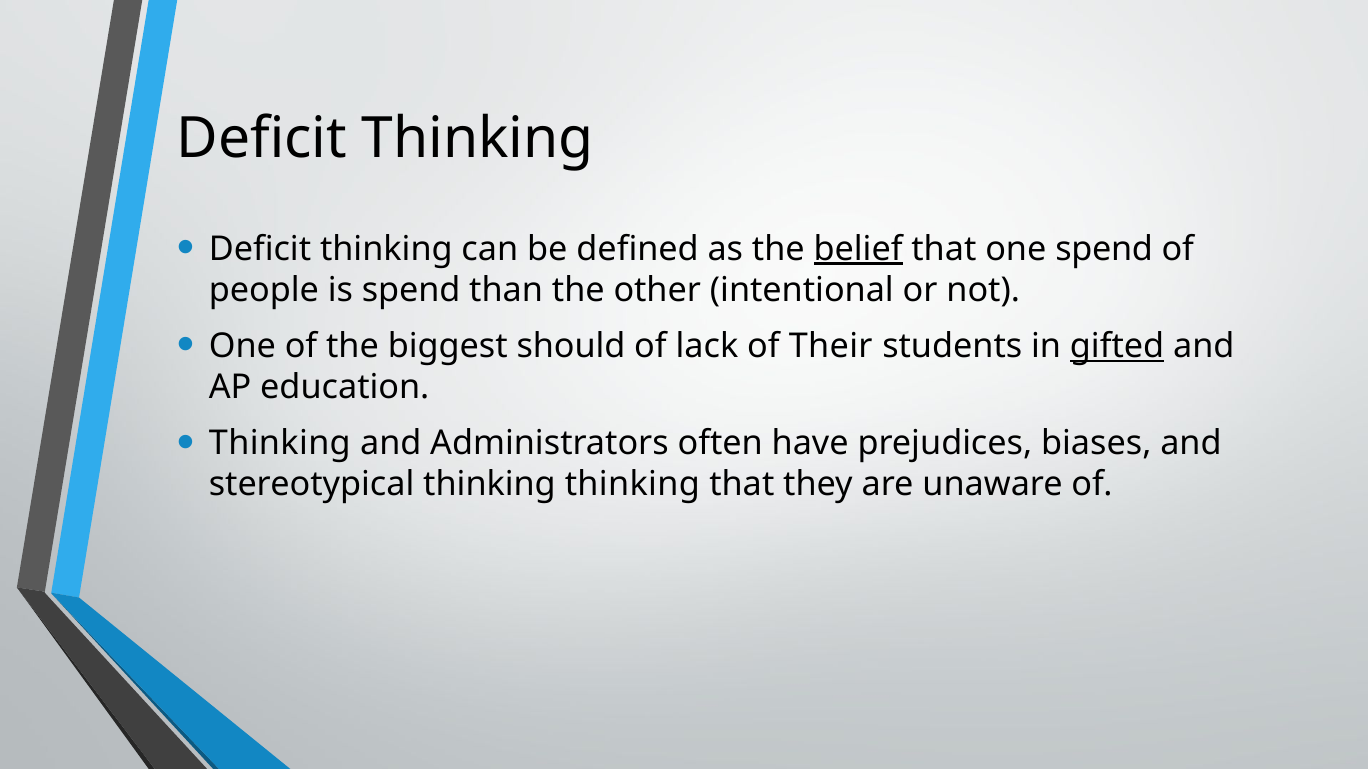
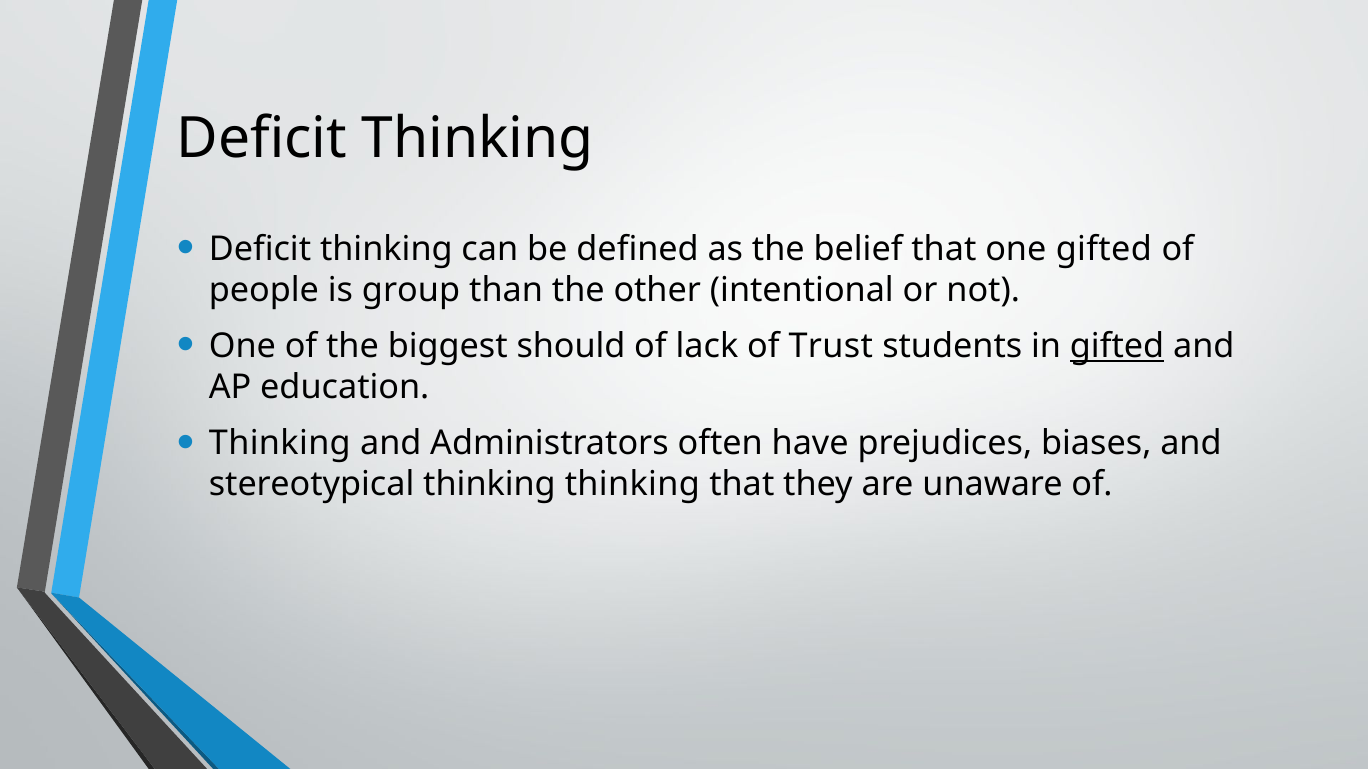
belief underline: present -> none
one spend: spend -> gifted
is spend: spend -> group
Their: Their -> Trust
